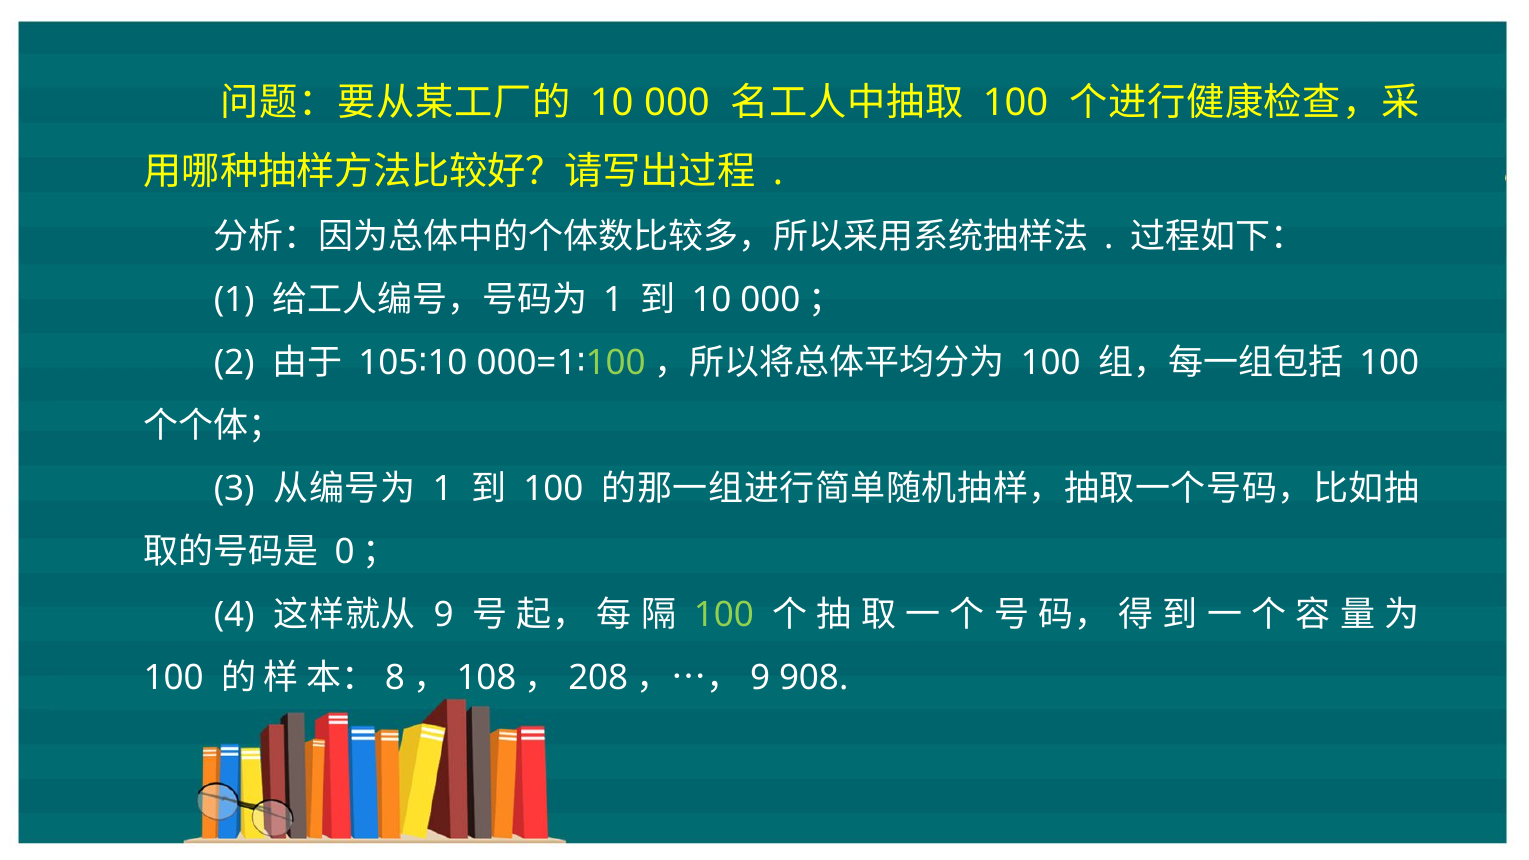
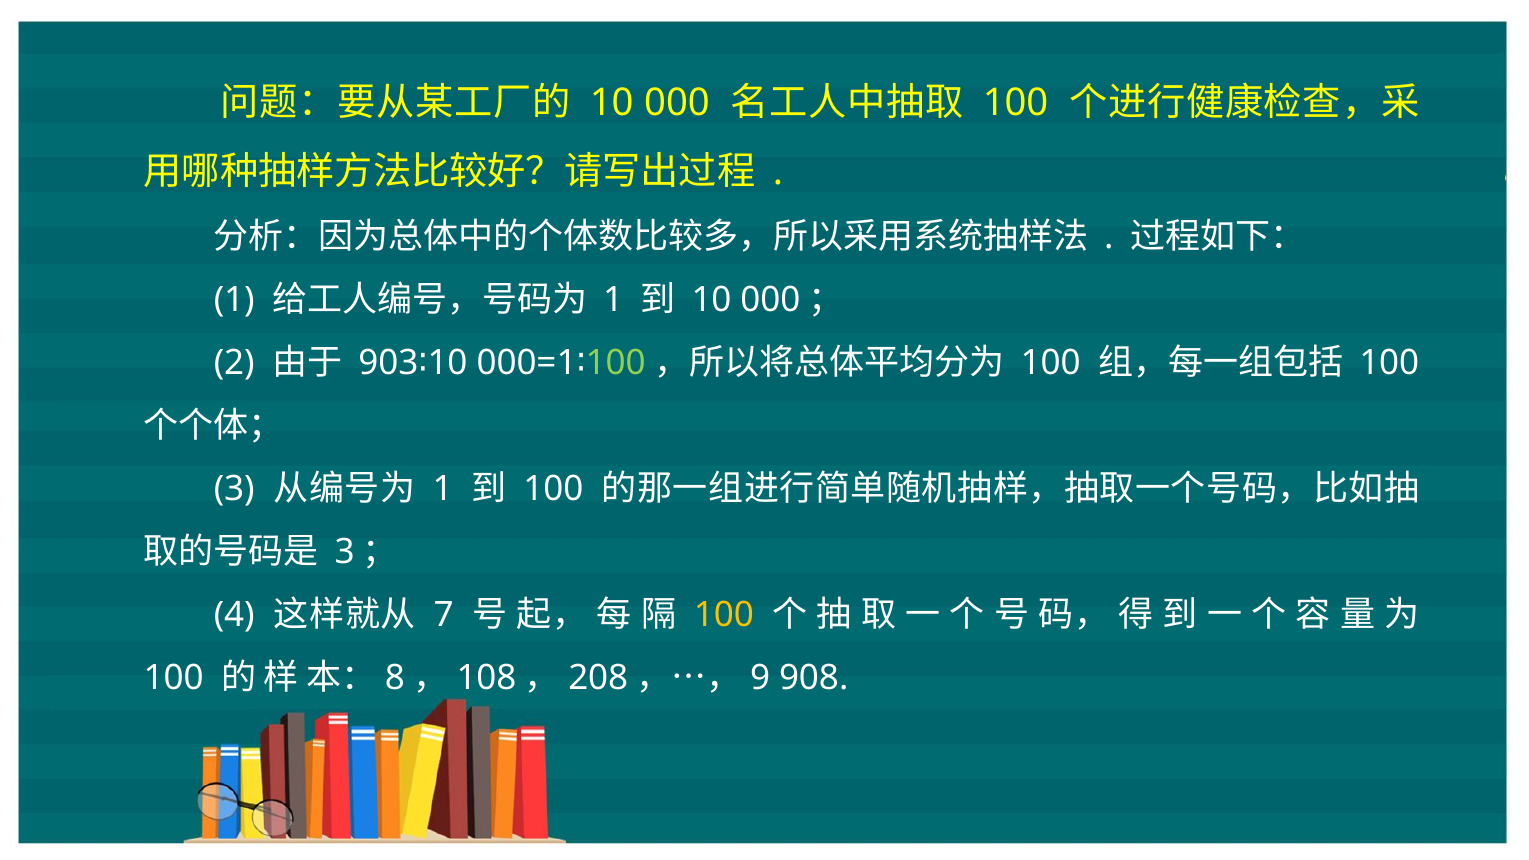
105: 105 -> 903
0 at (345, 552): 0 -> 3
9 at (444, 615): 9 -> 7
100 at (724, 615) colour: light green -> yellow
